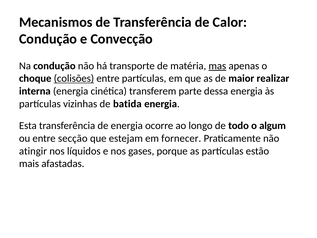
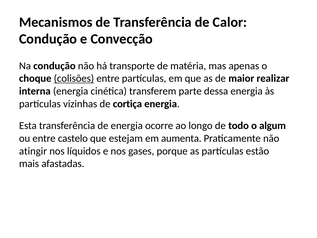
mas underline: present -> none
batida: batida -> cortiça
secção: secção -> castelo
fornecer: fornecer -> aumenta
